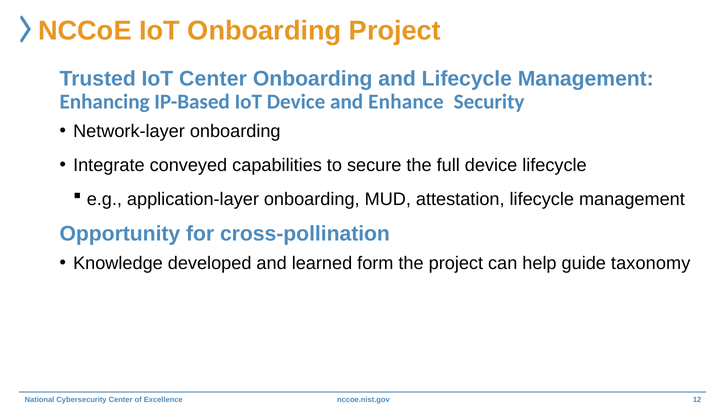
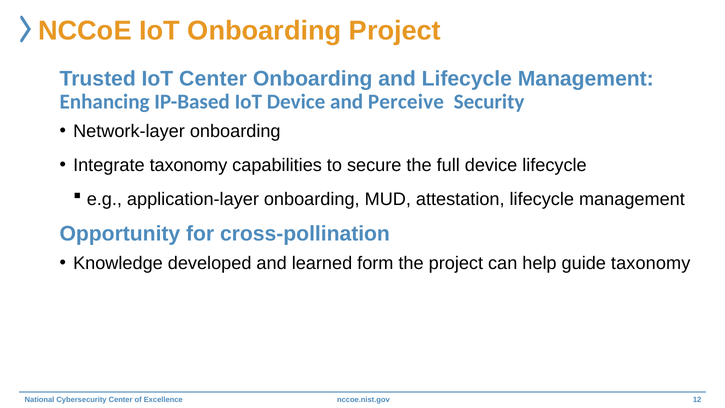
Enhance: Enhance -> Perceive
Integrate conveyed: conveyed -> taxonomy
